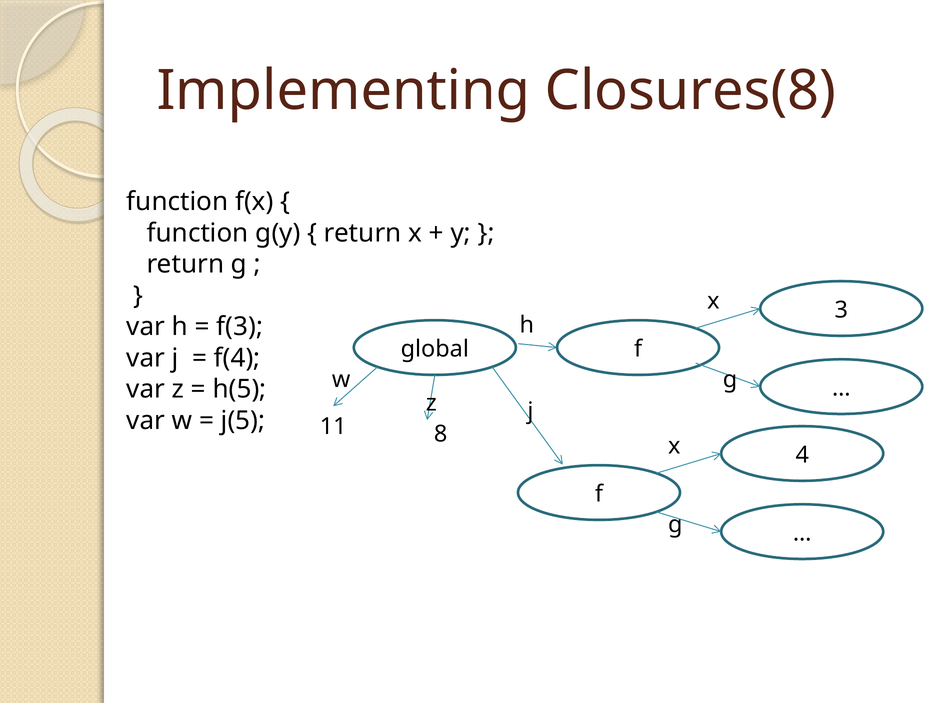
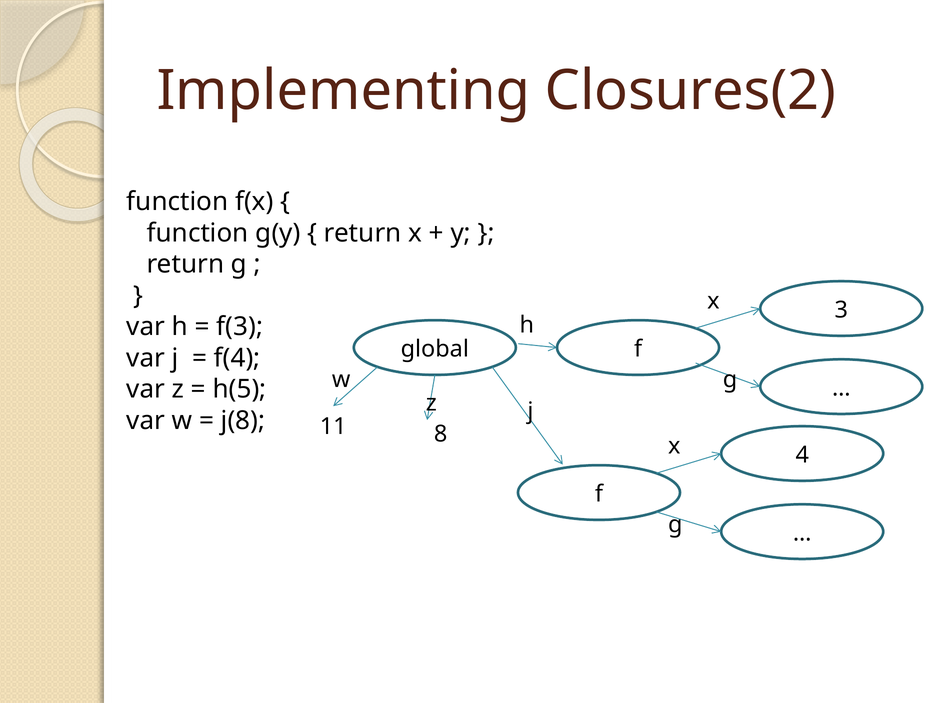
Closures(8: Closures(8 -> Closures(2
j(5: j(5 -> j(8
